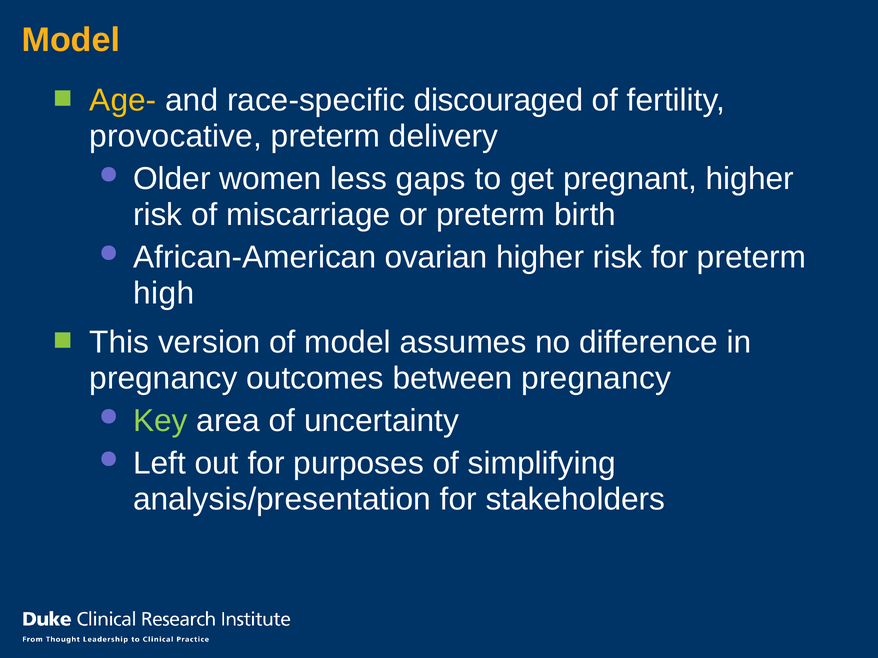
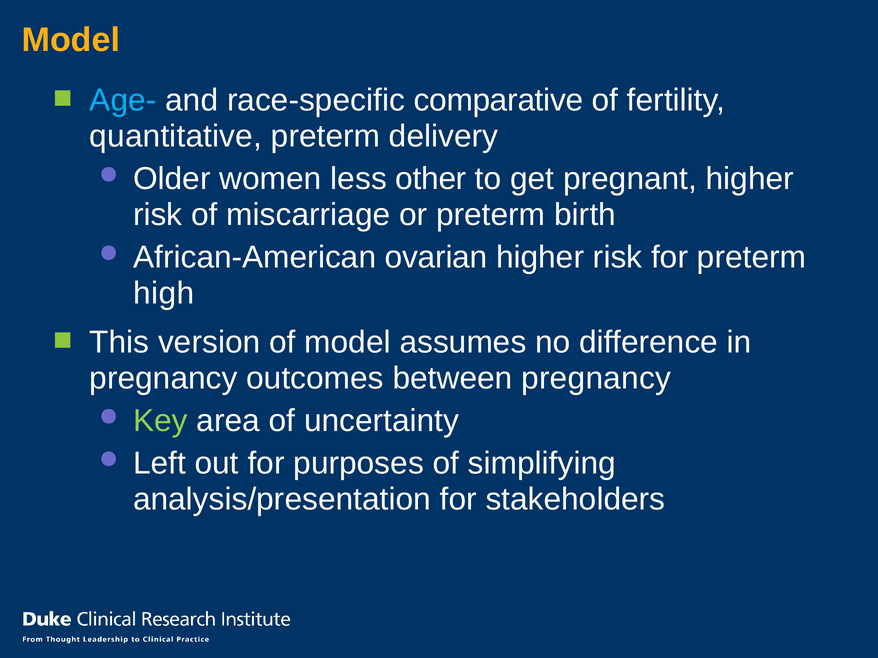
Age- colour: yellow -> light blue
discouraged: discouraged -> comparative
provocative: provocative -> quantitative
gaps: gaps -> other
